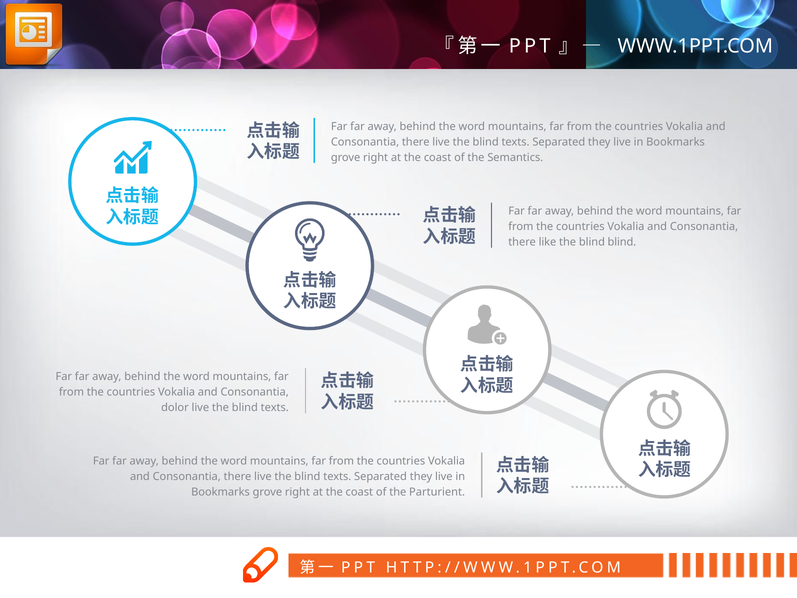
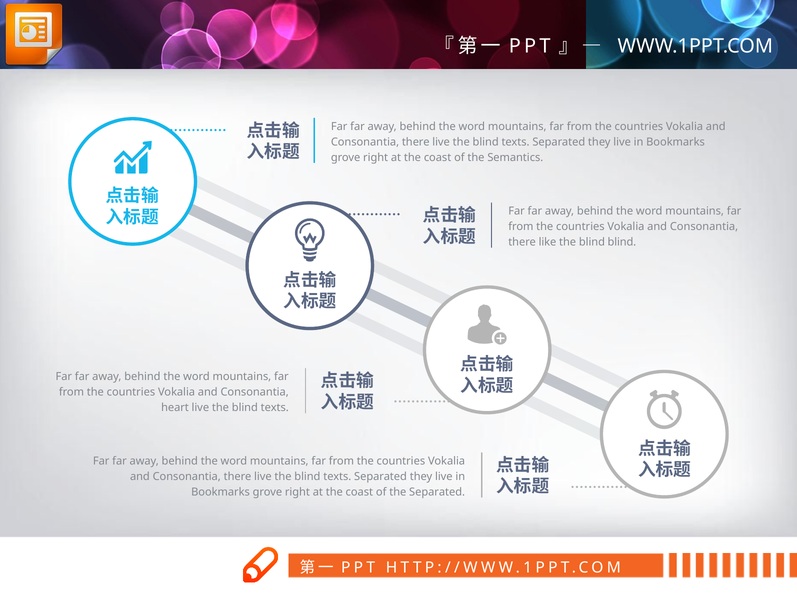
dolor: dolor -> heart
the Parturient: Parturient -> Separated
